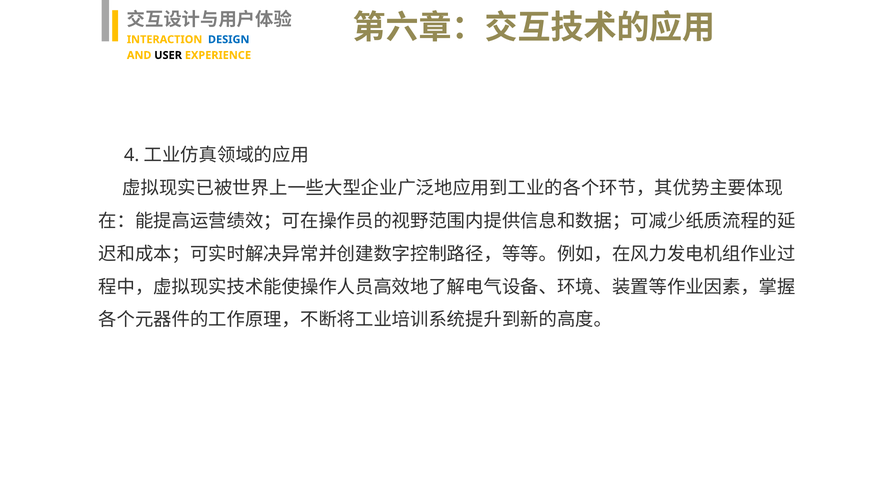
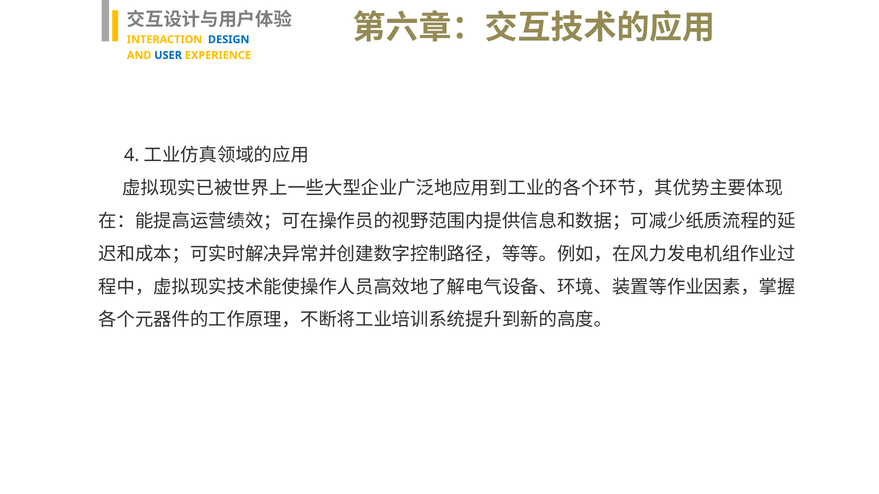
USER colour: black -> blue
